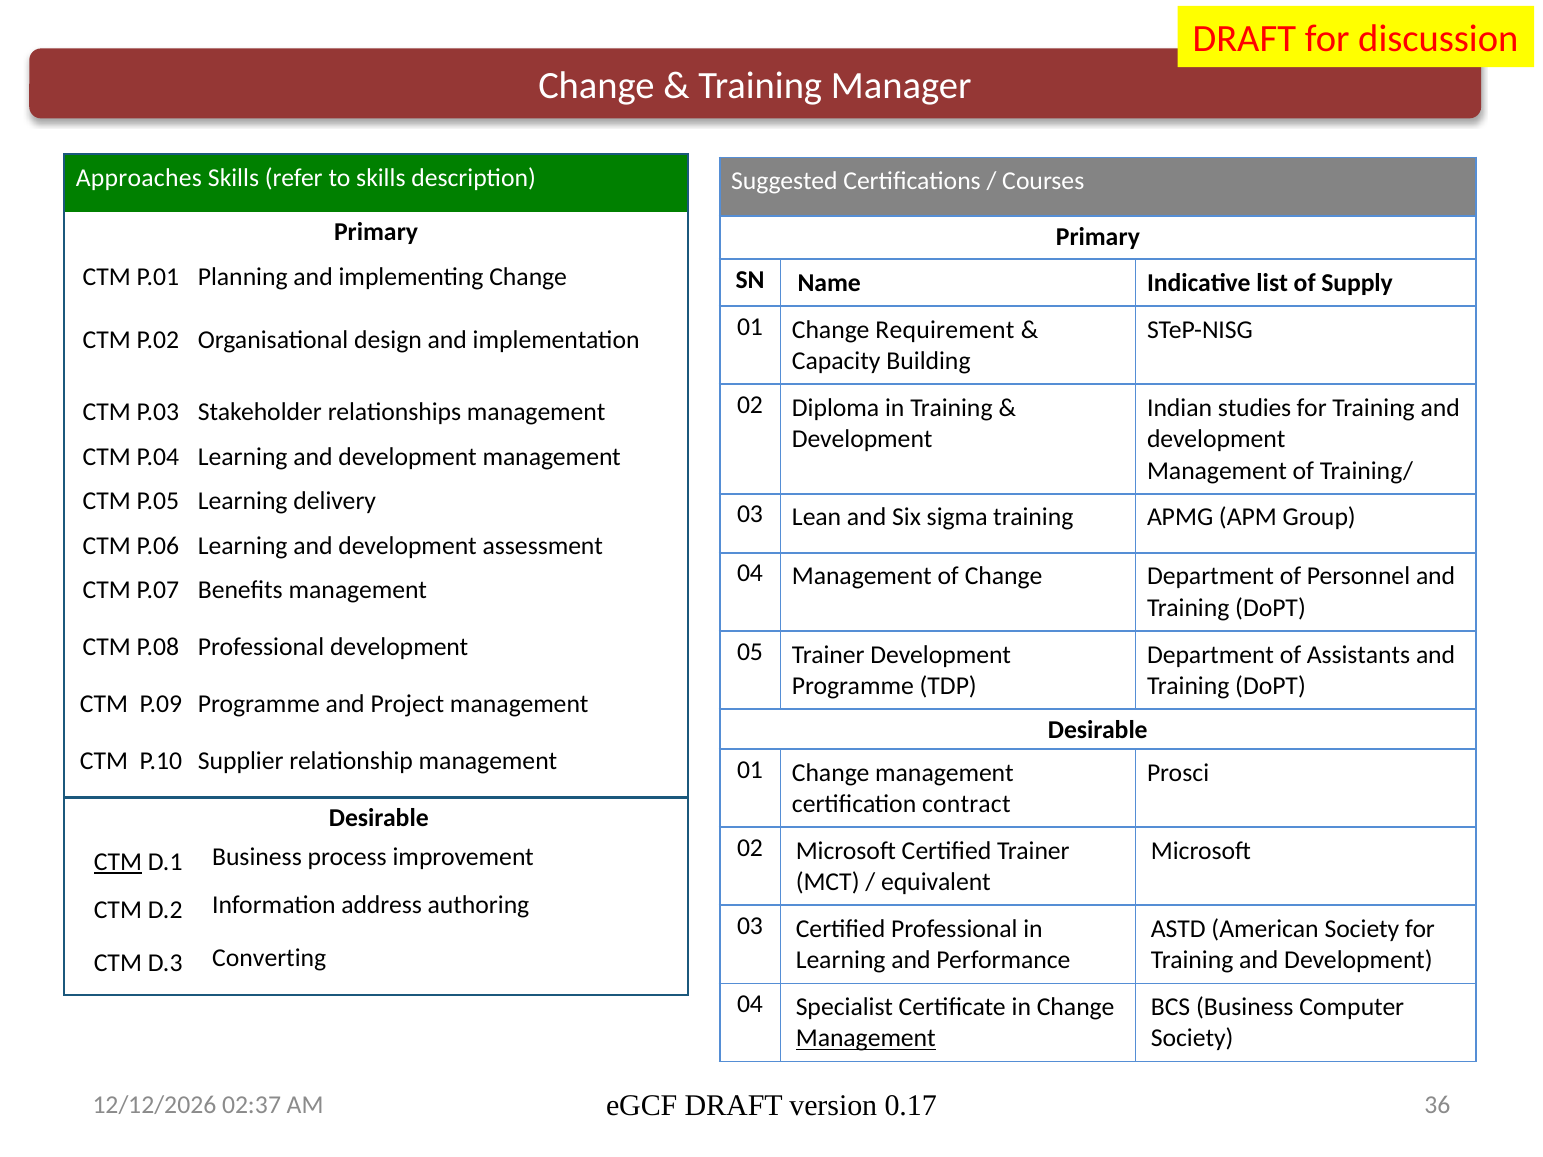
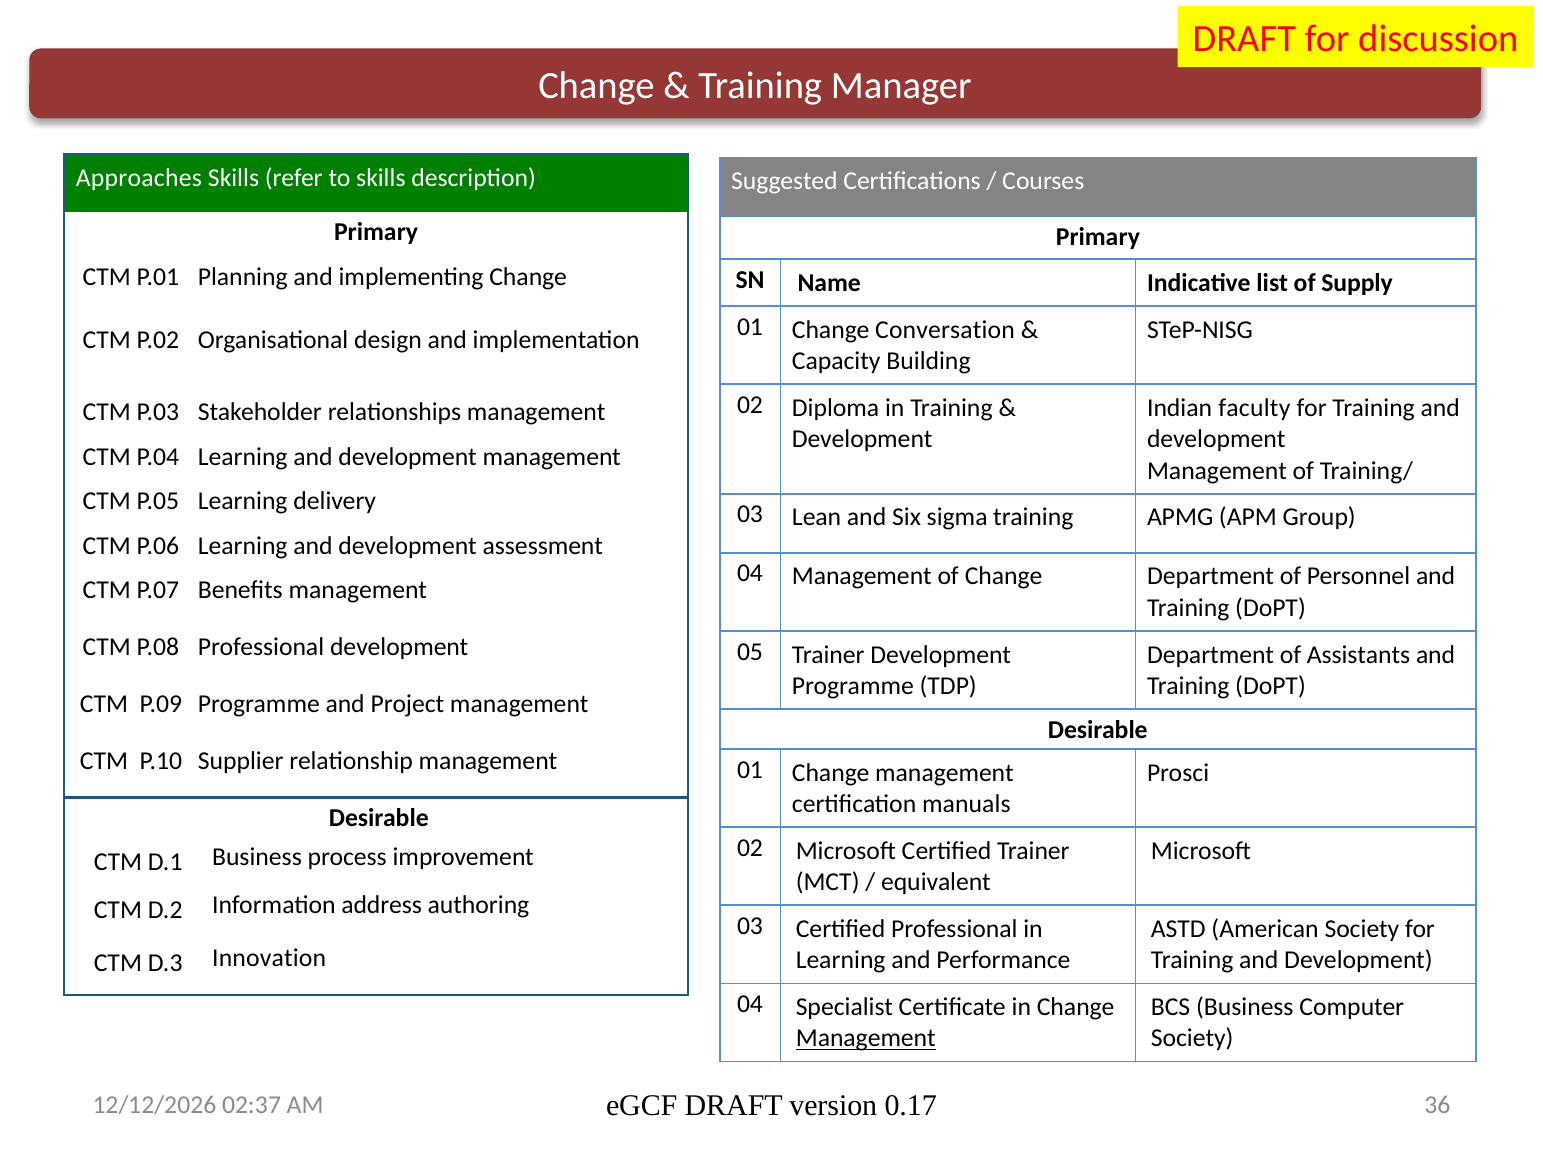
Requirement: Requirement -> Conversation
studies: studies -> faculty
contract: contract -> manuals
CTM at (118, 862) underline: present -> none
Converting: Converting -> Innovation
